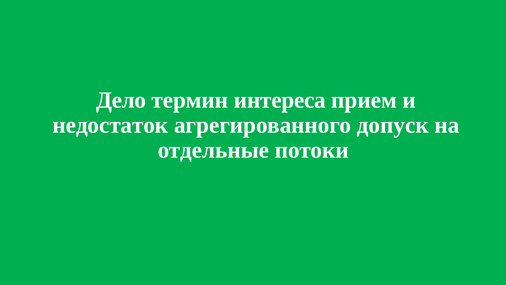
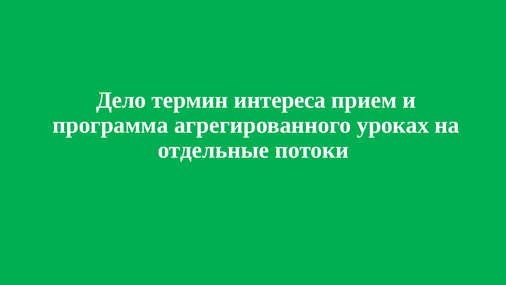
недостаток: недостаток -> программа
допуск: допуск -> уроках
